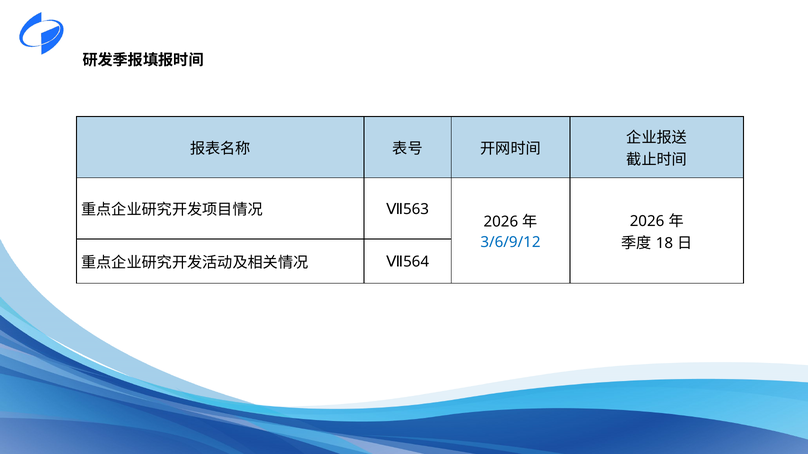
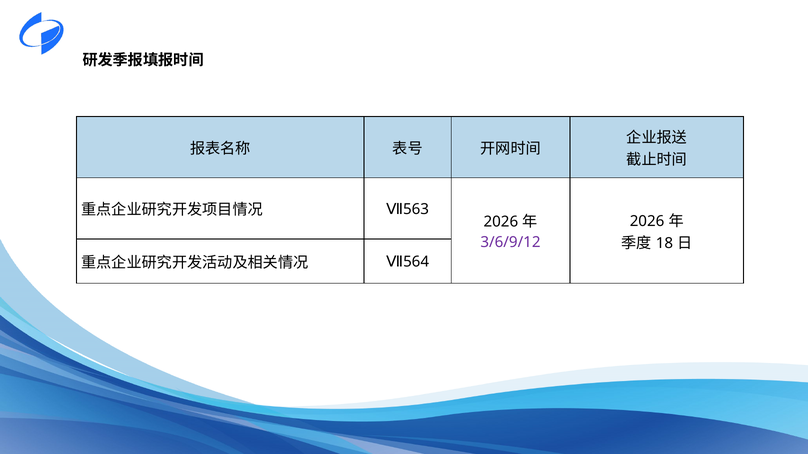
3/6/9/12 colour: blue -> purple
